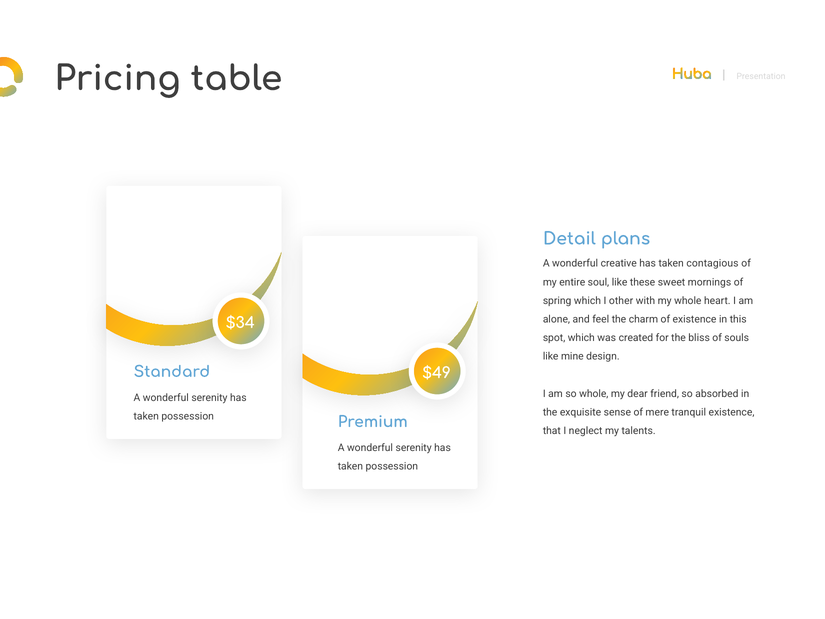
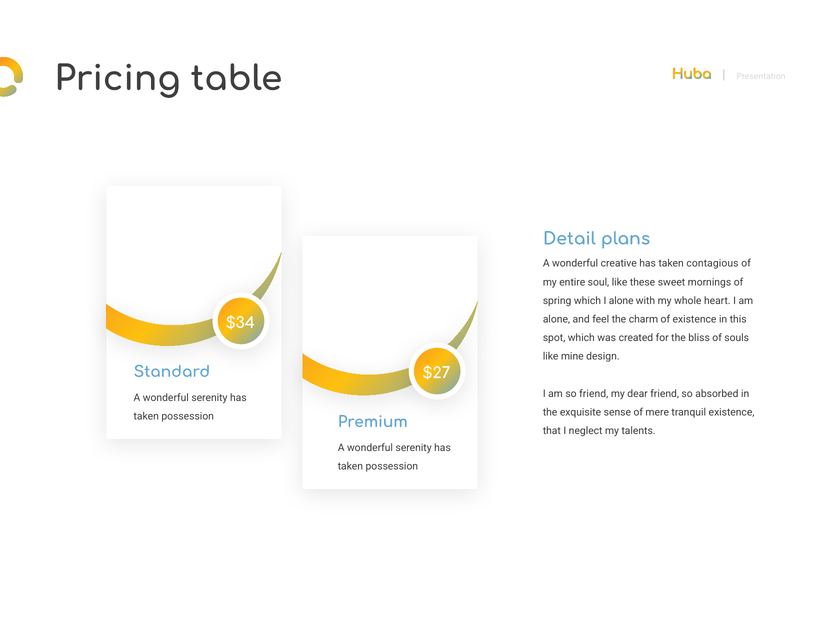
I other: other -> alone
$49: $49 -> $27
so whole: whole -> friend
